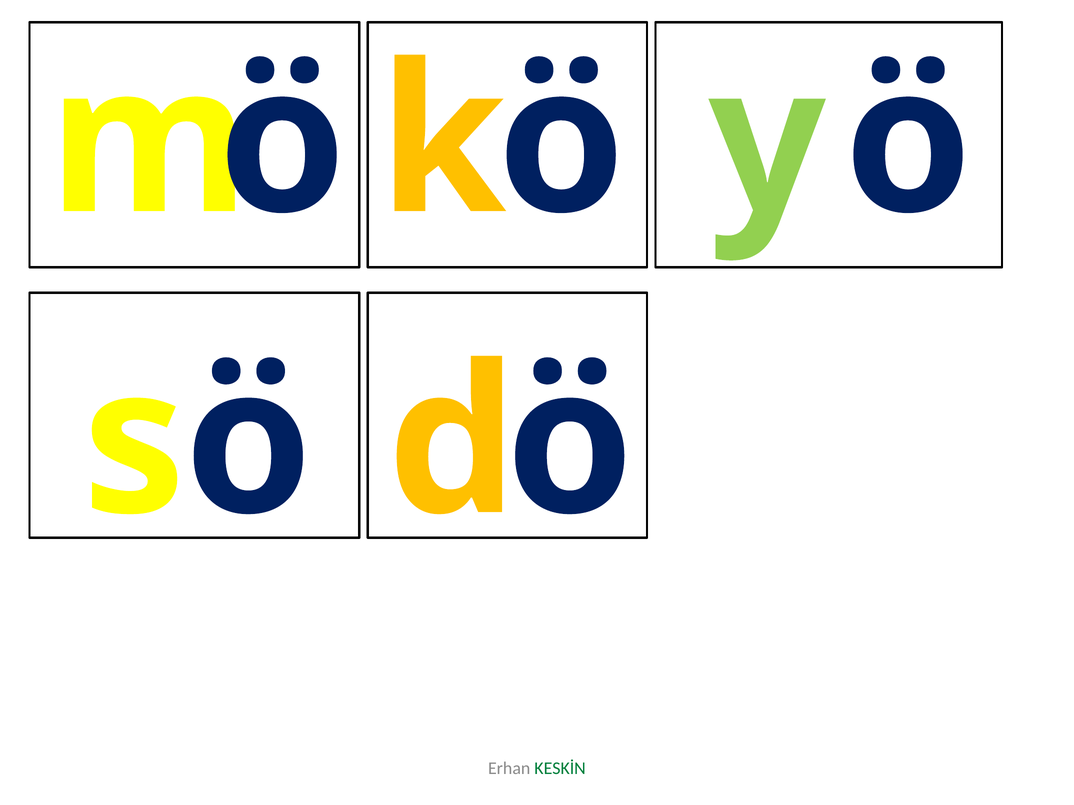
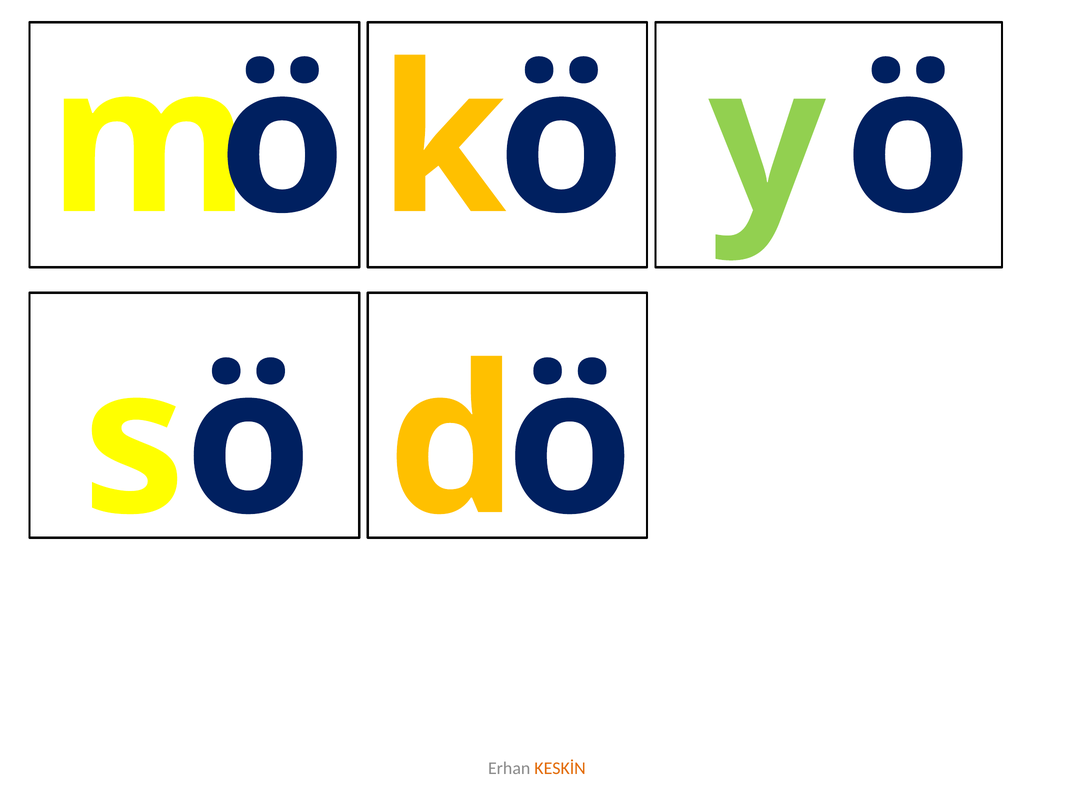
KESKİN colour: green -> orange
